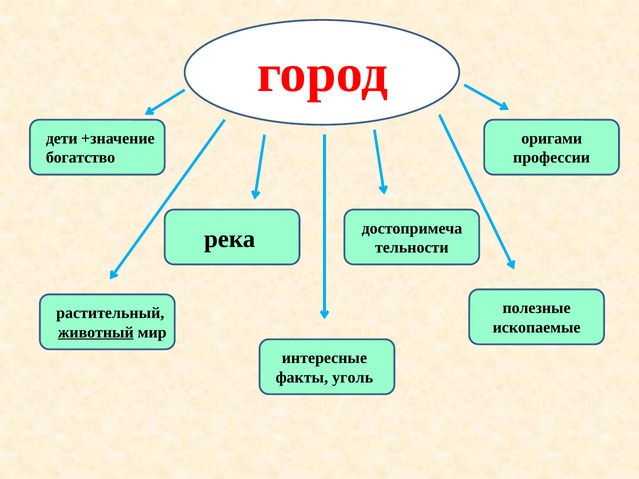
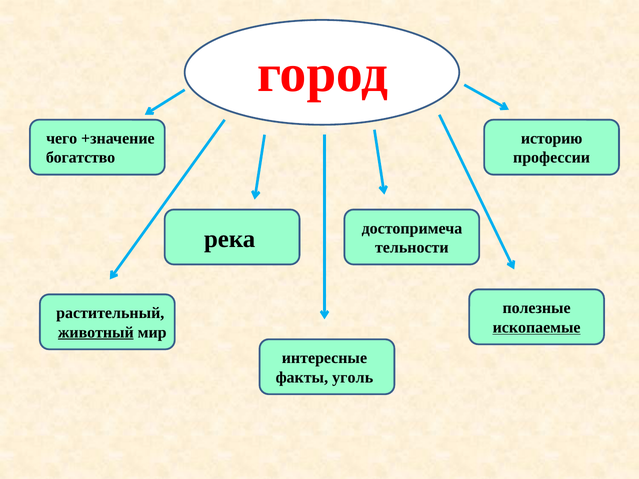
дети: дети -> чего
оригами: оригами -> историю
ископаемые underline: none -> present
